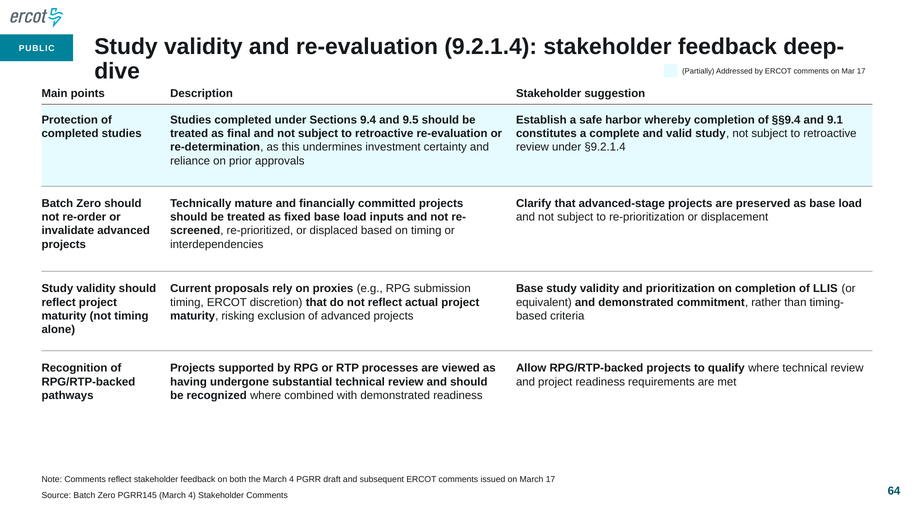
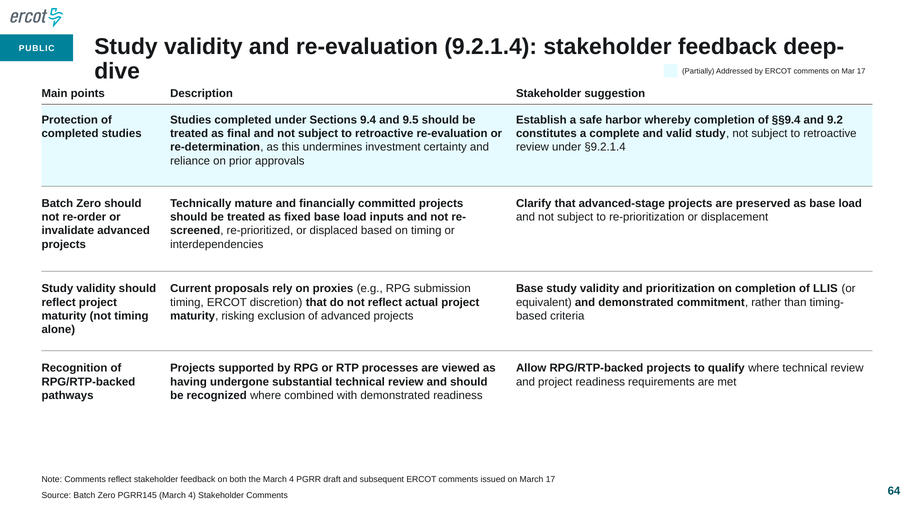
9.1: 9.1 -> 9.2
